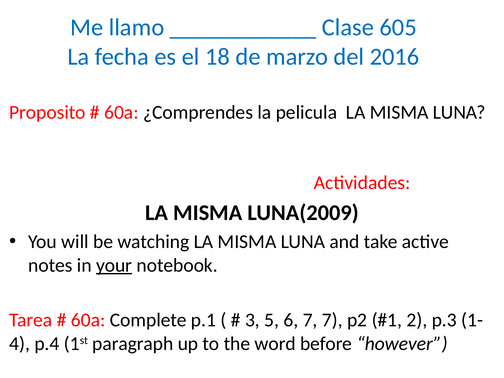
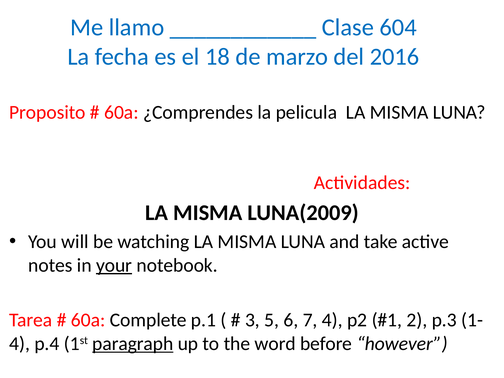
605: 605 -> 604
7 7: 7 -> 4
paragraph underline: none -> present
